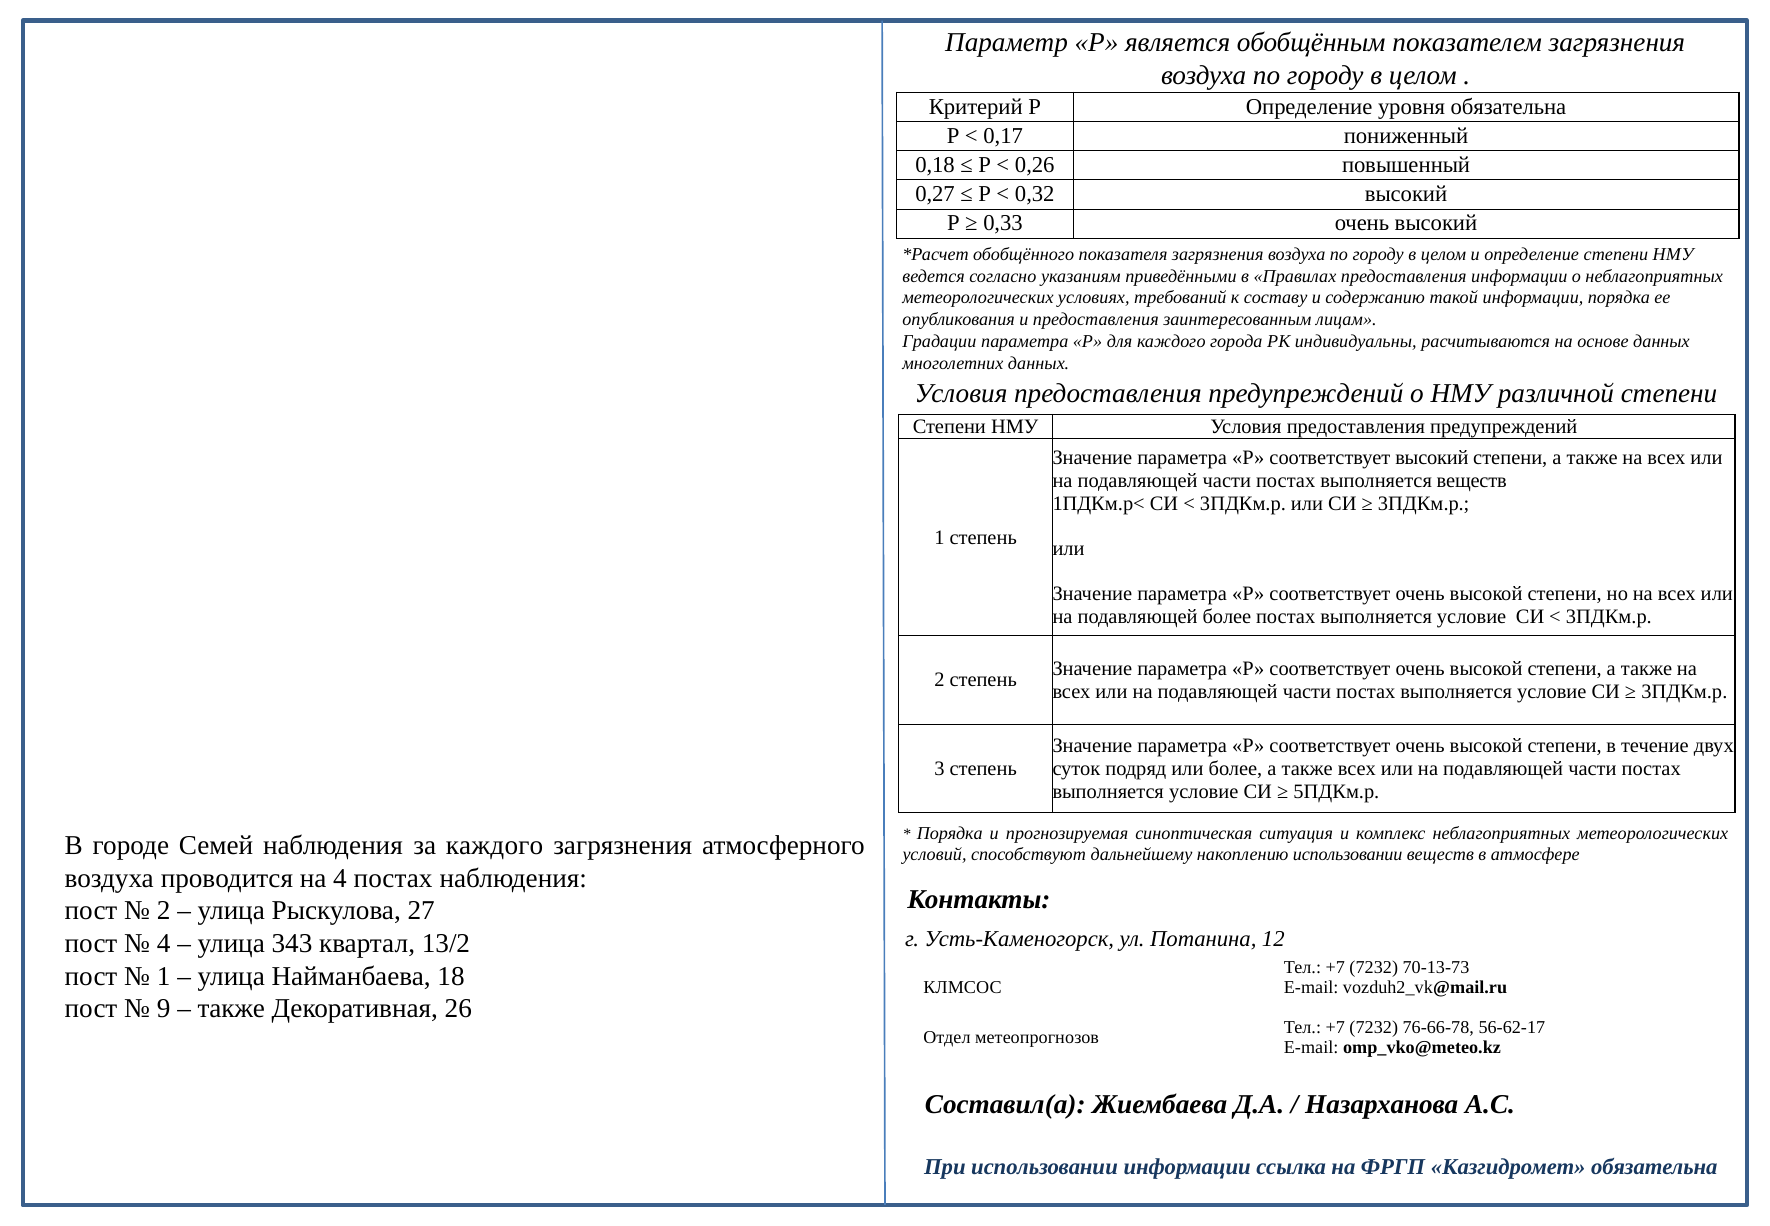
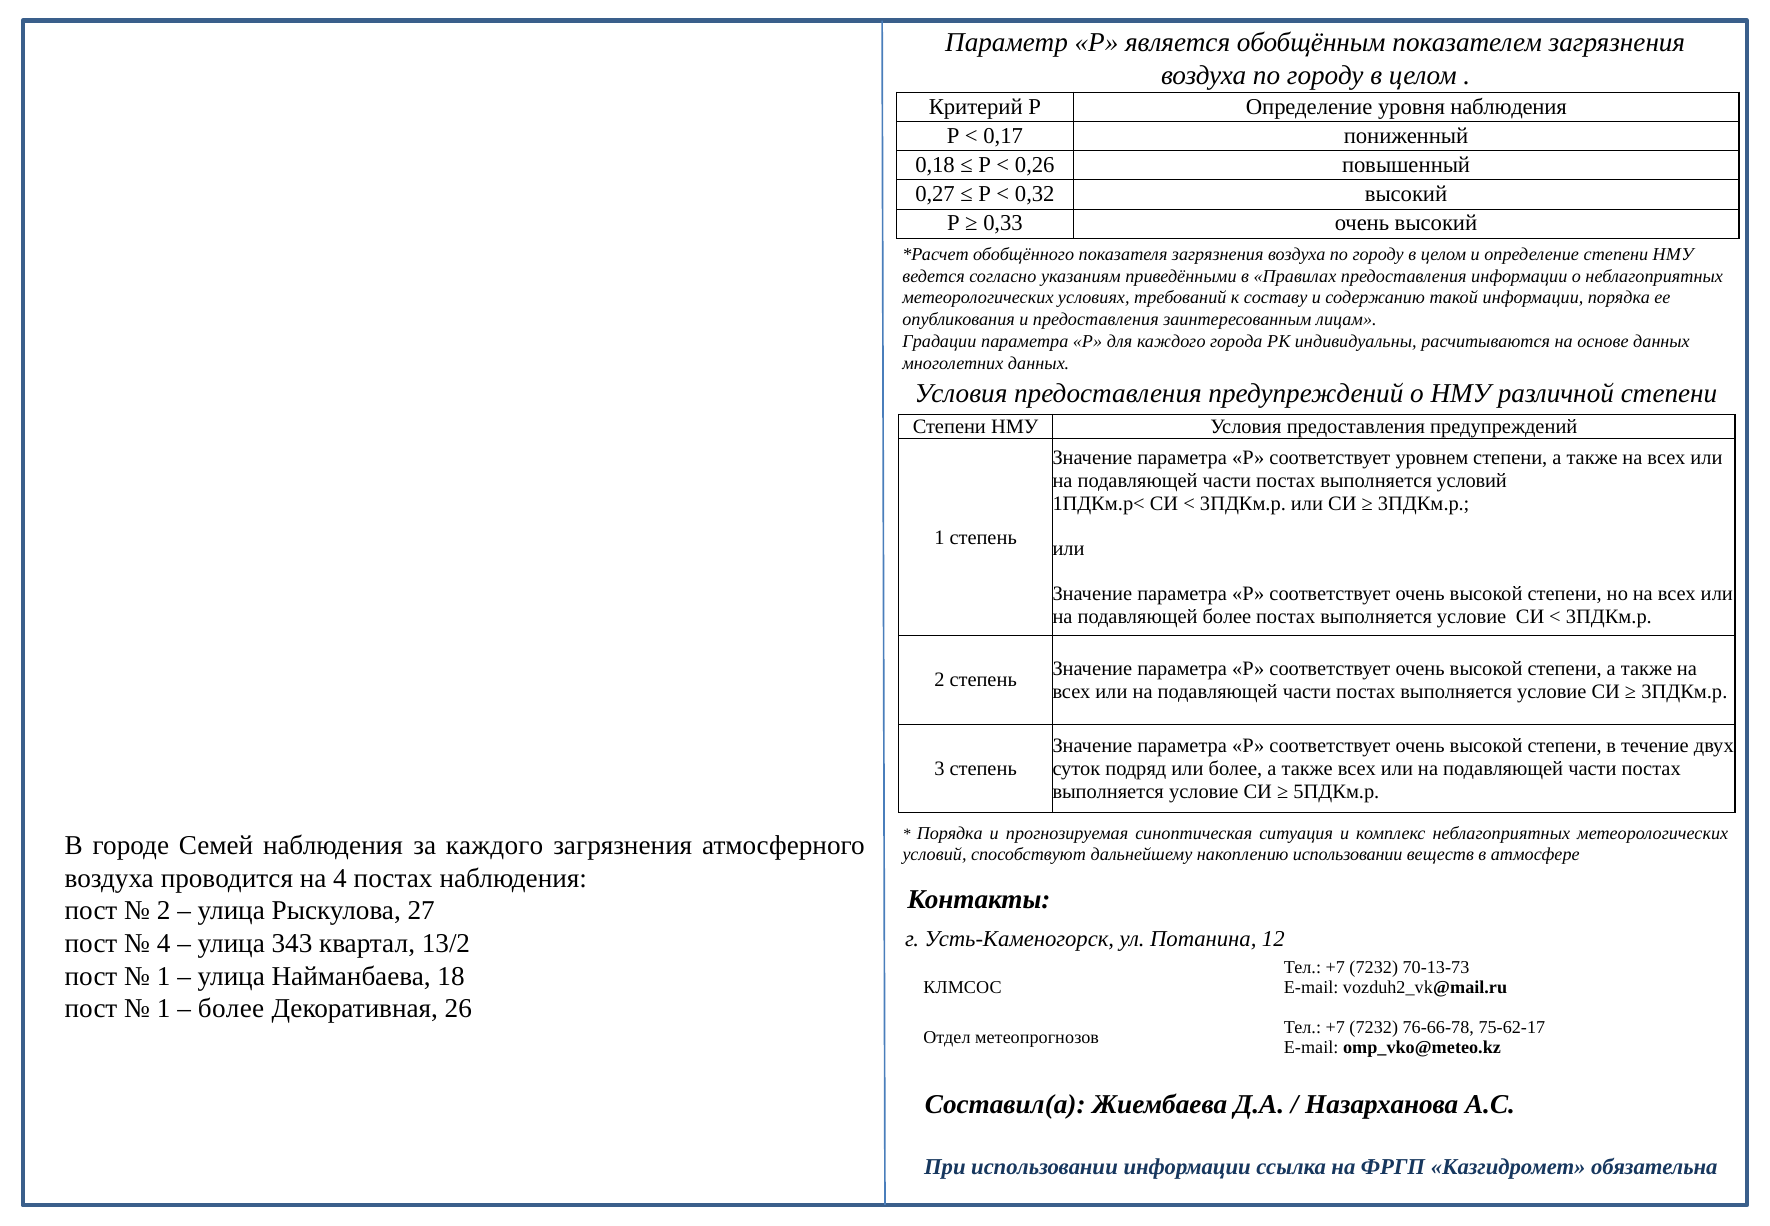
уровня обязательна: обязательна -> наблюдения
соответствует высокий: высокий -> уровнем
выполняется веществ: веществ -> условий
9 at (164, 1008): 9 -> 1
также at (231, 1008): также -> более
56-62-17: 56-62-17 -> 75-62-17
